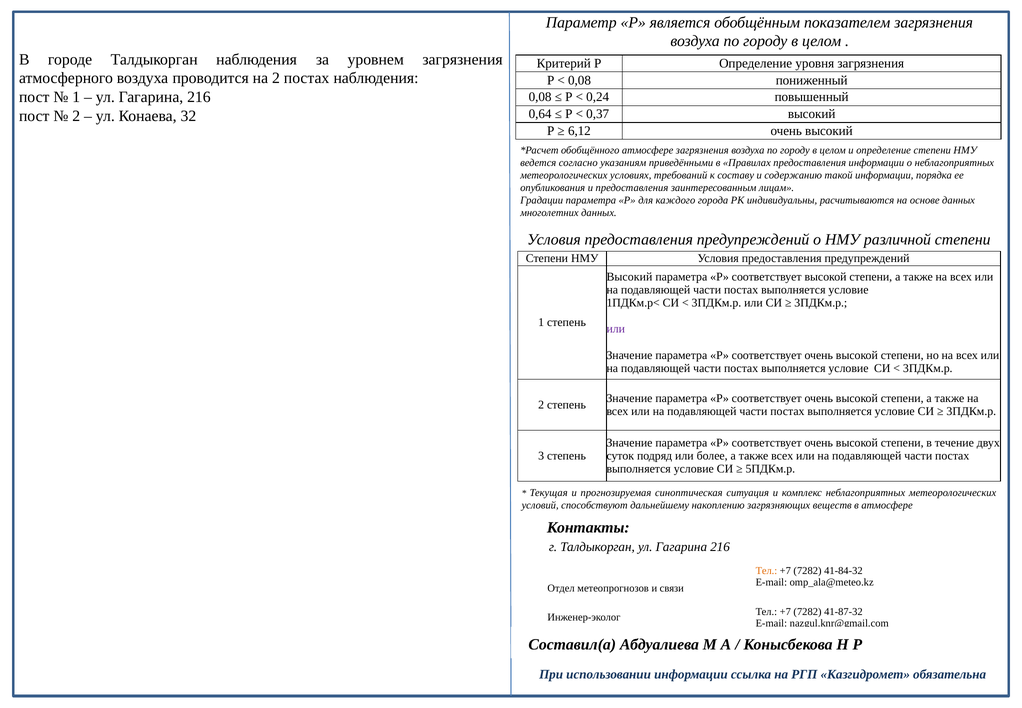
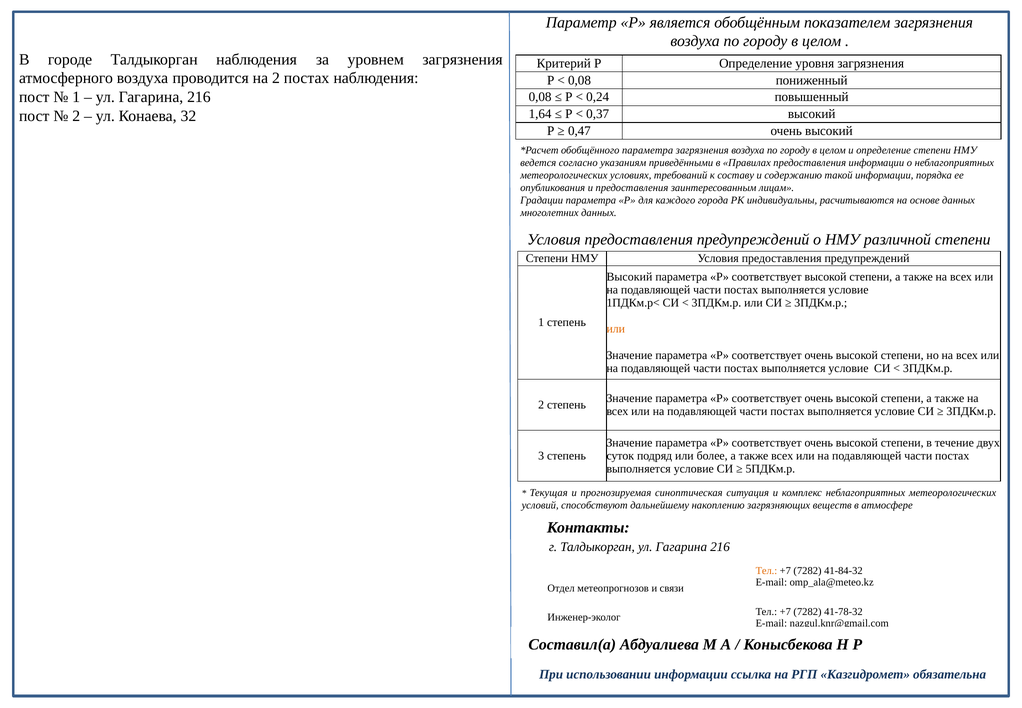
0,64: 0,64 -> 1,64
6,12: 6,12 -> 0,47
обобщённого атмосфере: атмосфере -> параметра
или at (616, 329) colour: purple -> orange
41-87-32: 41-87-32 -> 41-78-32
